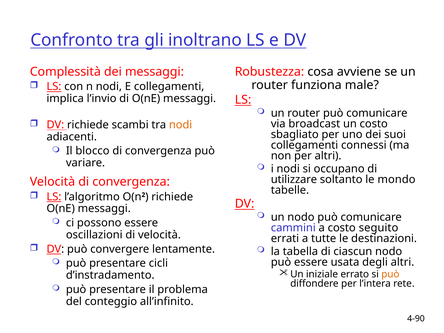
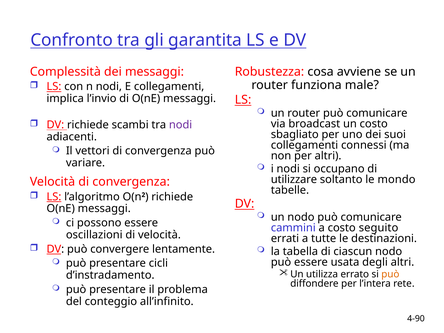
inoltrano: inoltrano -> garantita
nodi at (181, 125) colour: orange -> purple
blocco: blocco -> vettori
iniziale: iniziale -> utilizza
